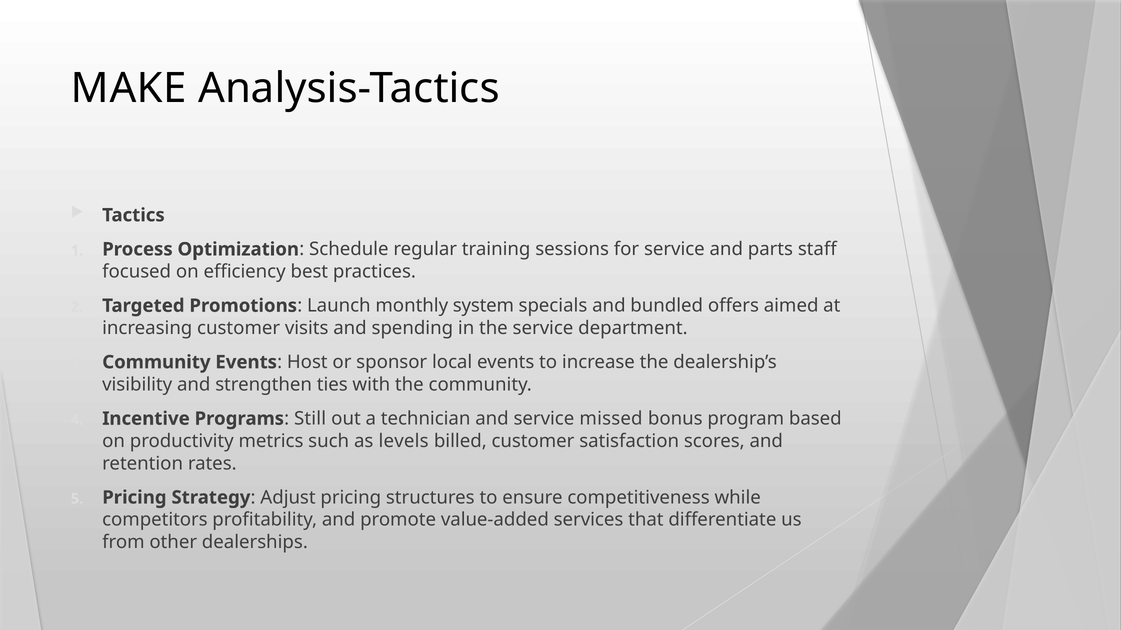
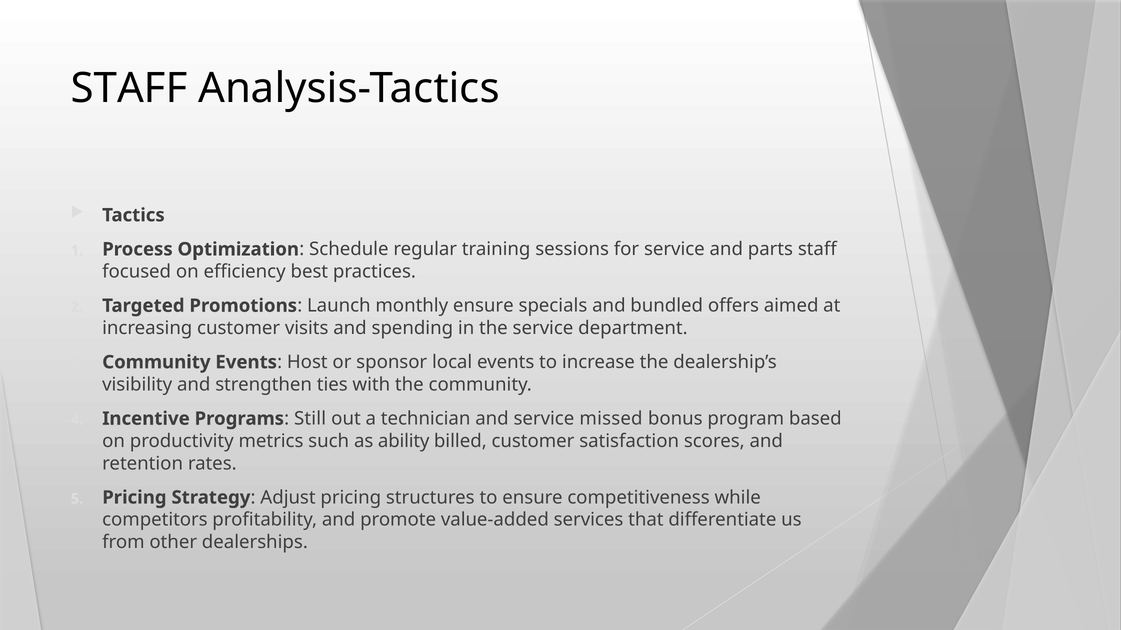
MAKE at (129, 88): MAKE -> STAFF
monthly system: system -> ensure
levels: levels -> ability
